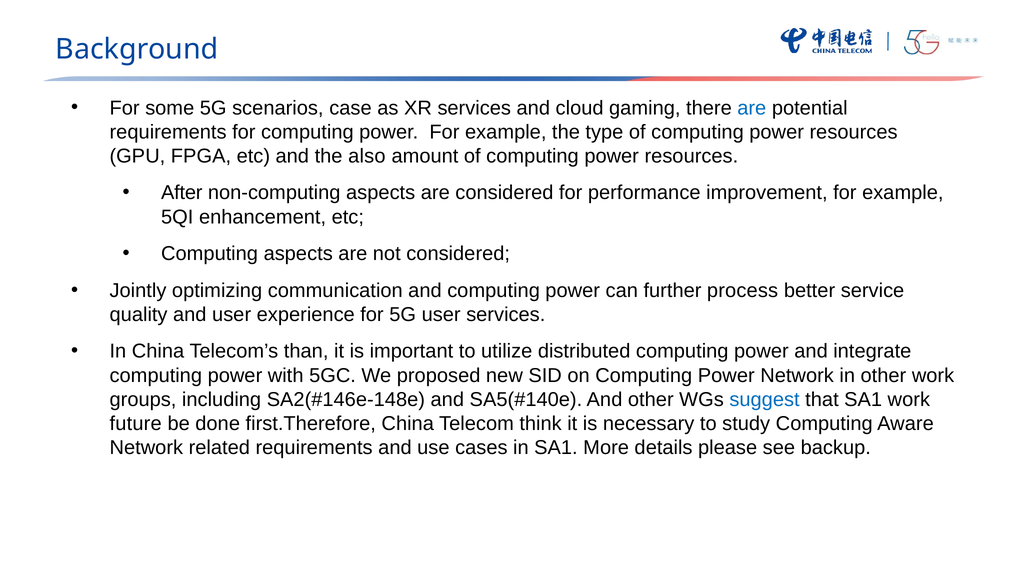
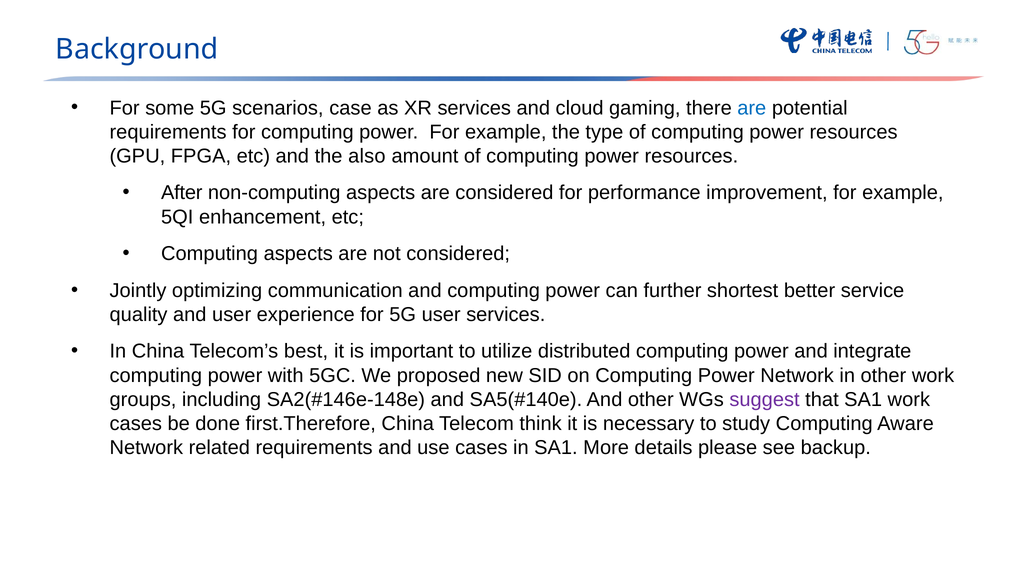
process: process -> shortest
than: than -> best
suggest colour: blue -> purple
future at (136, 423): future -> cases
